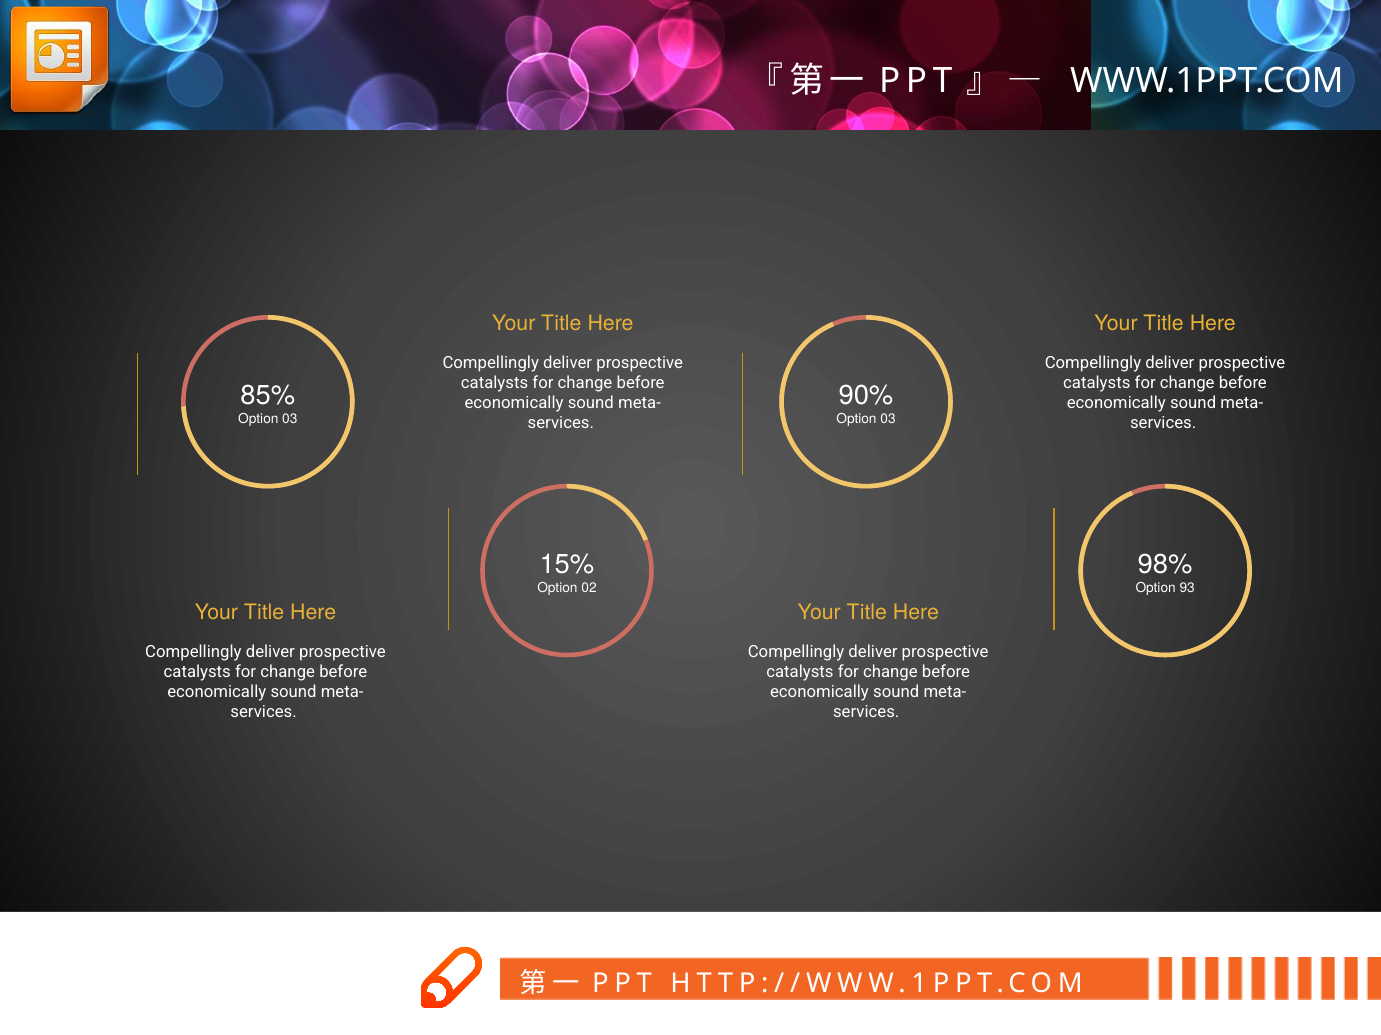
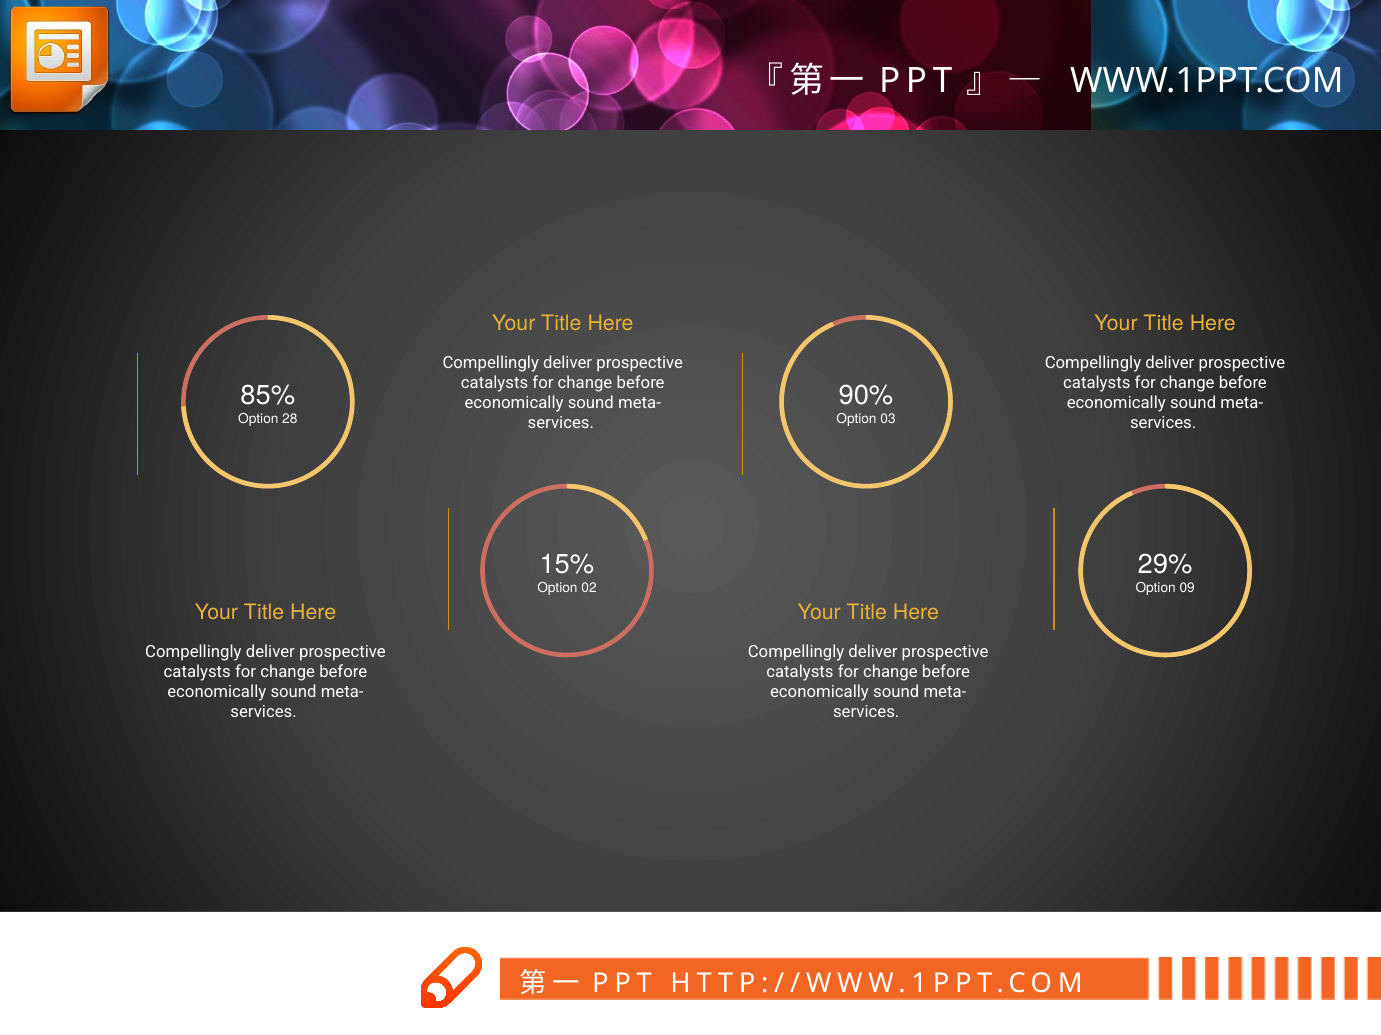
03 at (290, 419): 03 -> 28
98%: 98% -> 29%
93: 93 -> 09
